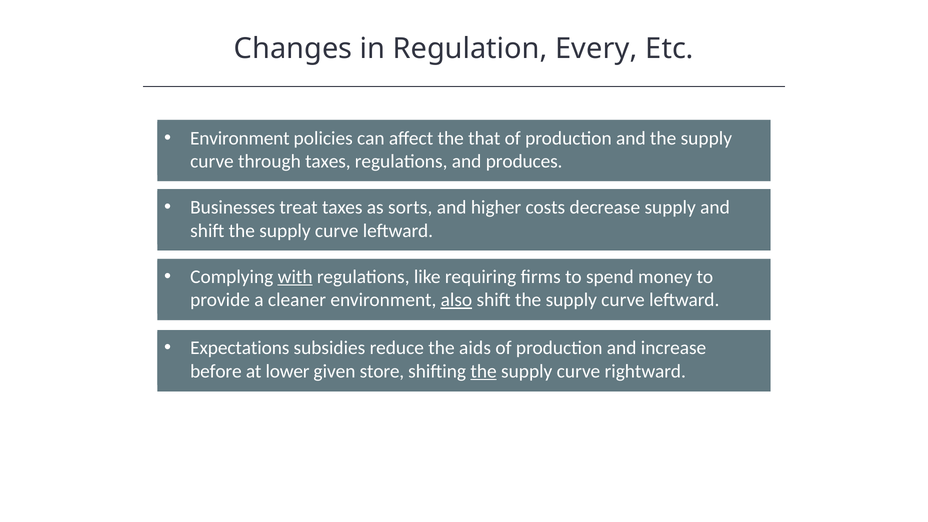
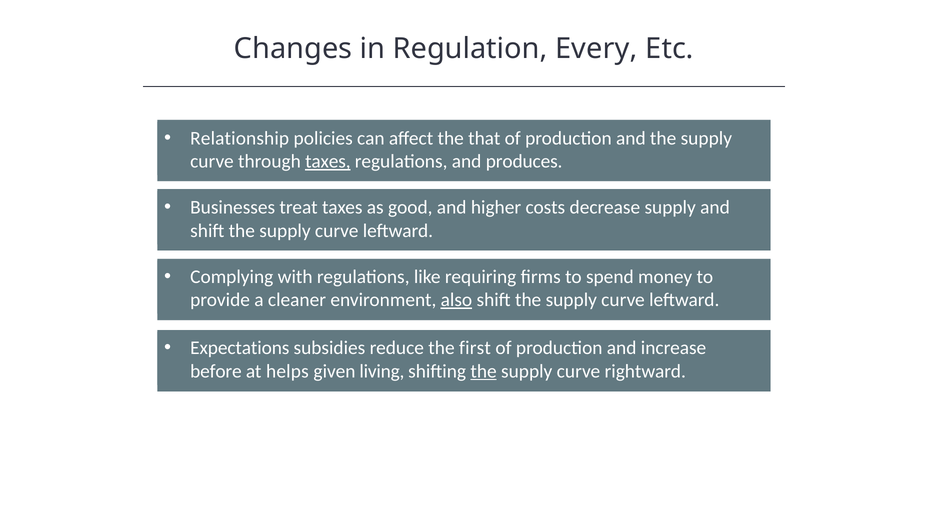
Environment at (240, 138): Environment -> Relationship
taxes at (328, 161) underline: none -> present
sorts: sorts -> good
with underline: present -> none
aids: aids -> first
lower: lower -> helps
store: store -> living
